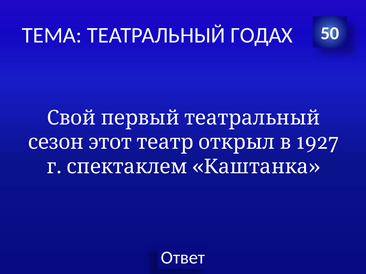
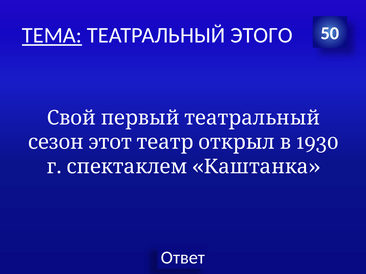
ТЕМА underline: none -> present
ГОДАХ: ГОДАХ -> ЭТОГО
1927: 1927 -> 1930
